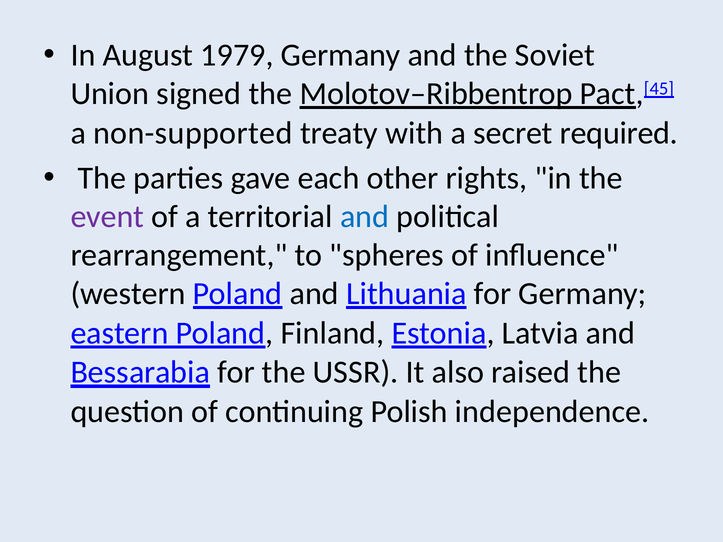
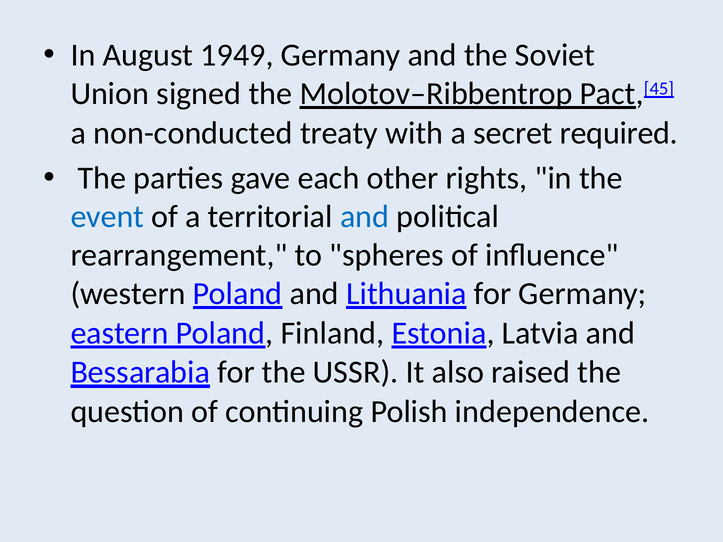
1979: 1979 -> 1949
non-supported: non-supported -> non-conducted
event colour: purple -> blue
